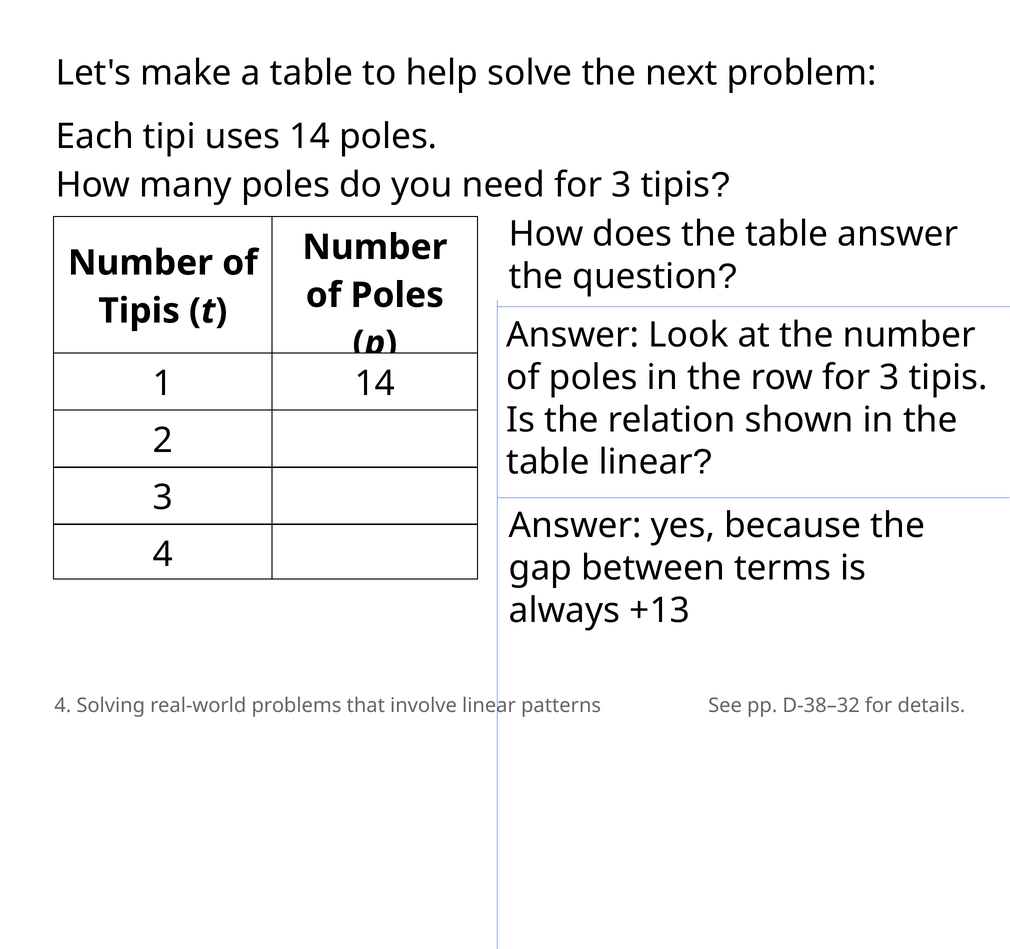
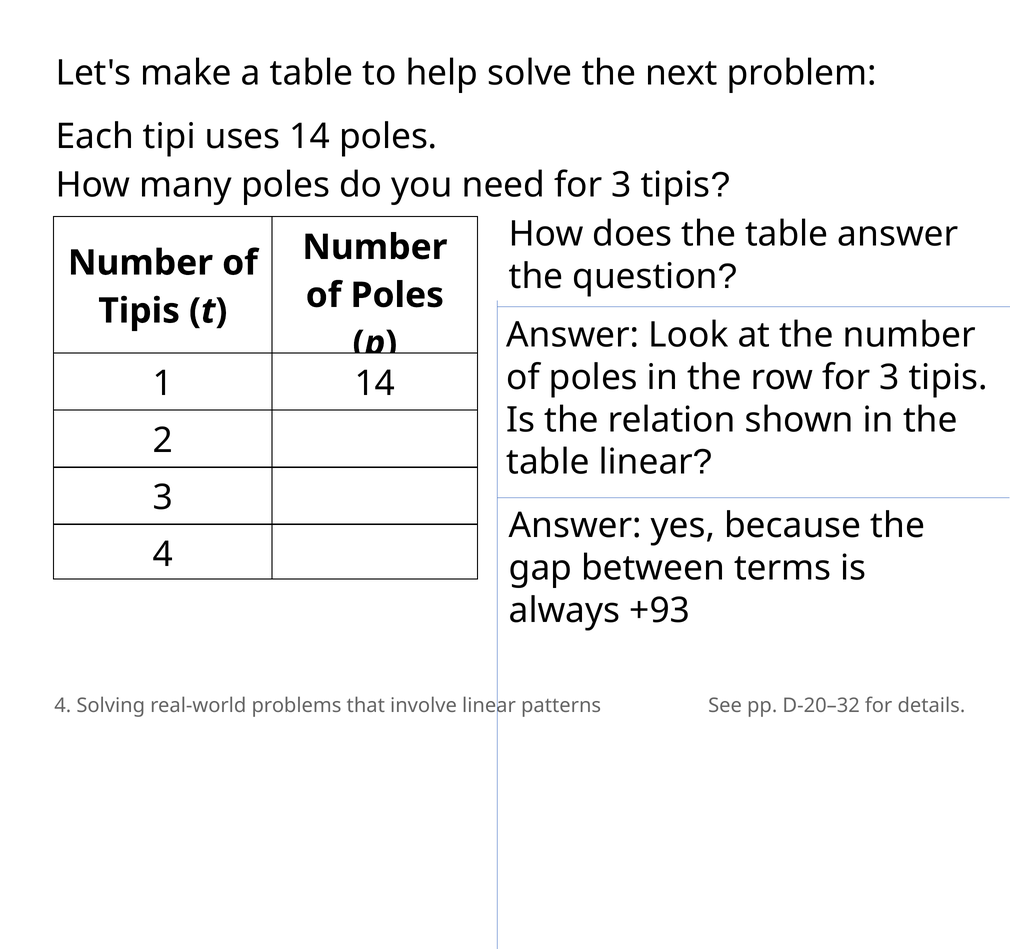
+13: +13 -> +93
D-38–32: D-38–32 -> D-20–32
